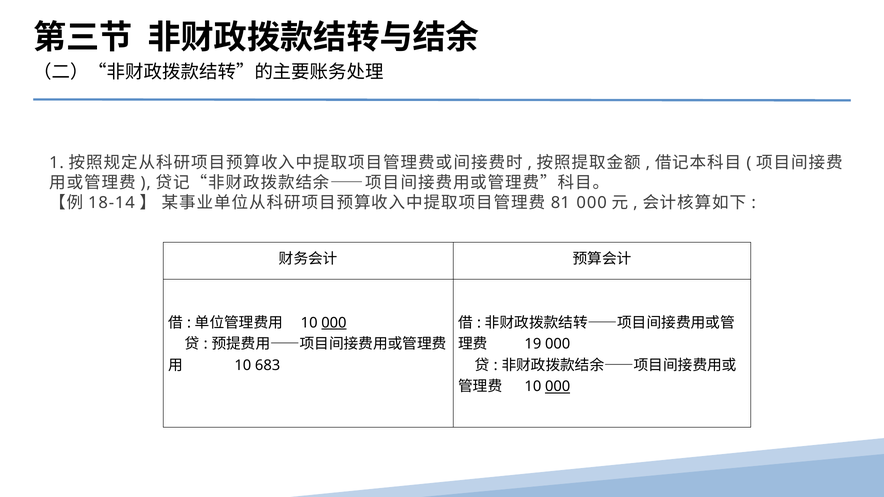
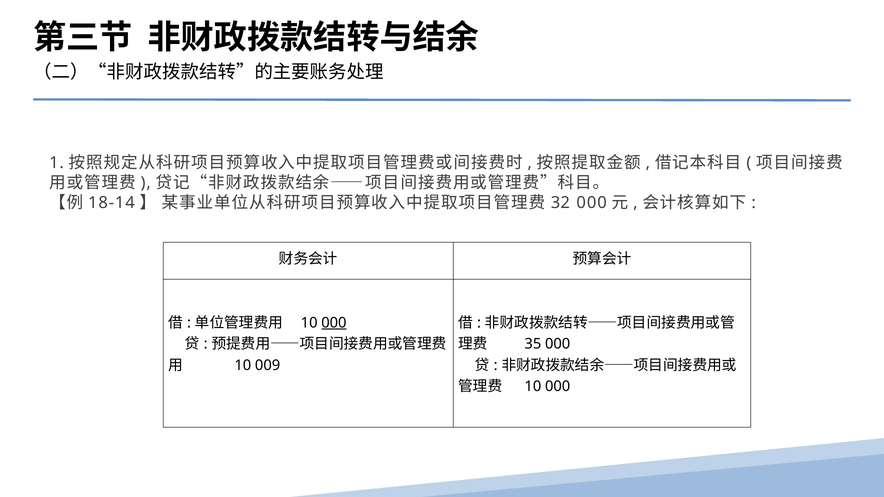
81: 81 -> 32
19: 19 -> 35
683: 683 -> 009
000 at (558, 387) underline: present -> none
